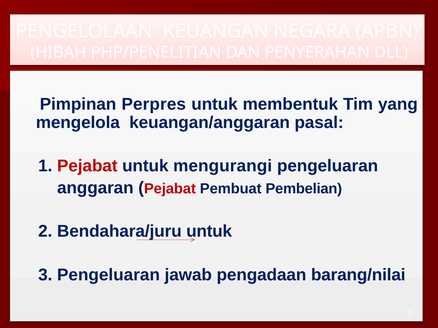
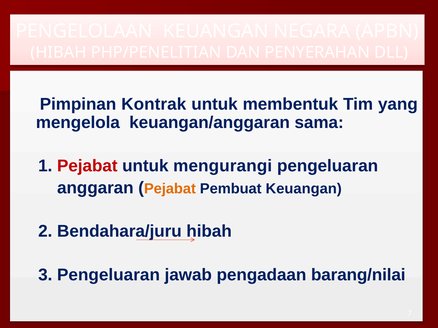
Perpres: Perpres -> Kontrak
pasal: pasal -> sama
Pejabat at (170, 189) colour: red -> orange
Pembuat Pembelian: Pembelian -> Keuangan
Bendahara/juru untuk: untuk -> hibah
